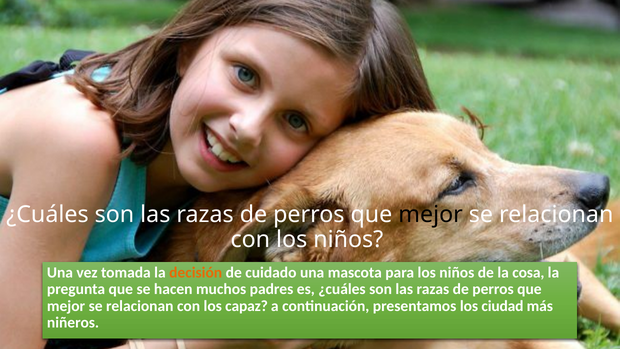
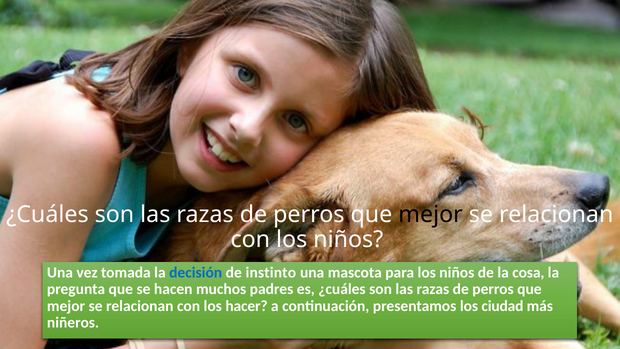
decisión colour: orange -> blue
cuidado: cuidado -> instinto
capaz: capaz -> hacer
